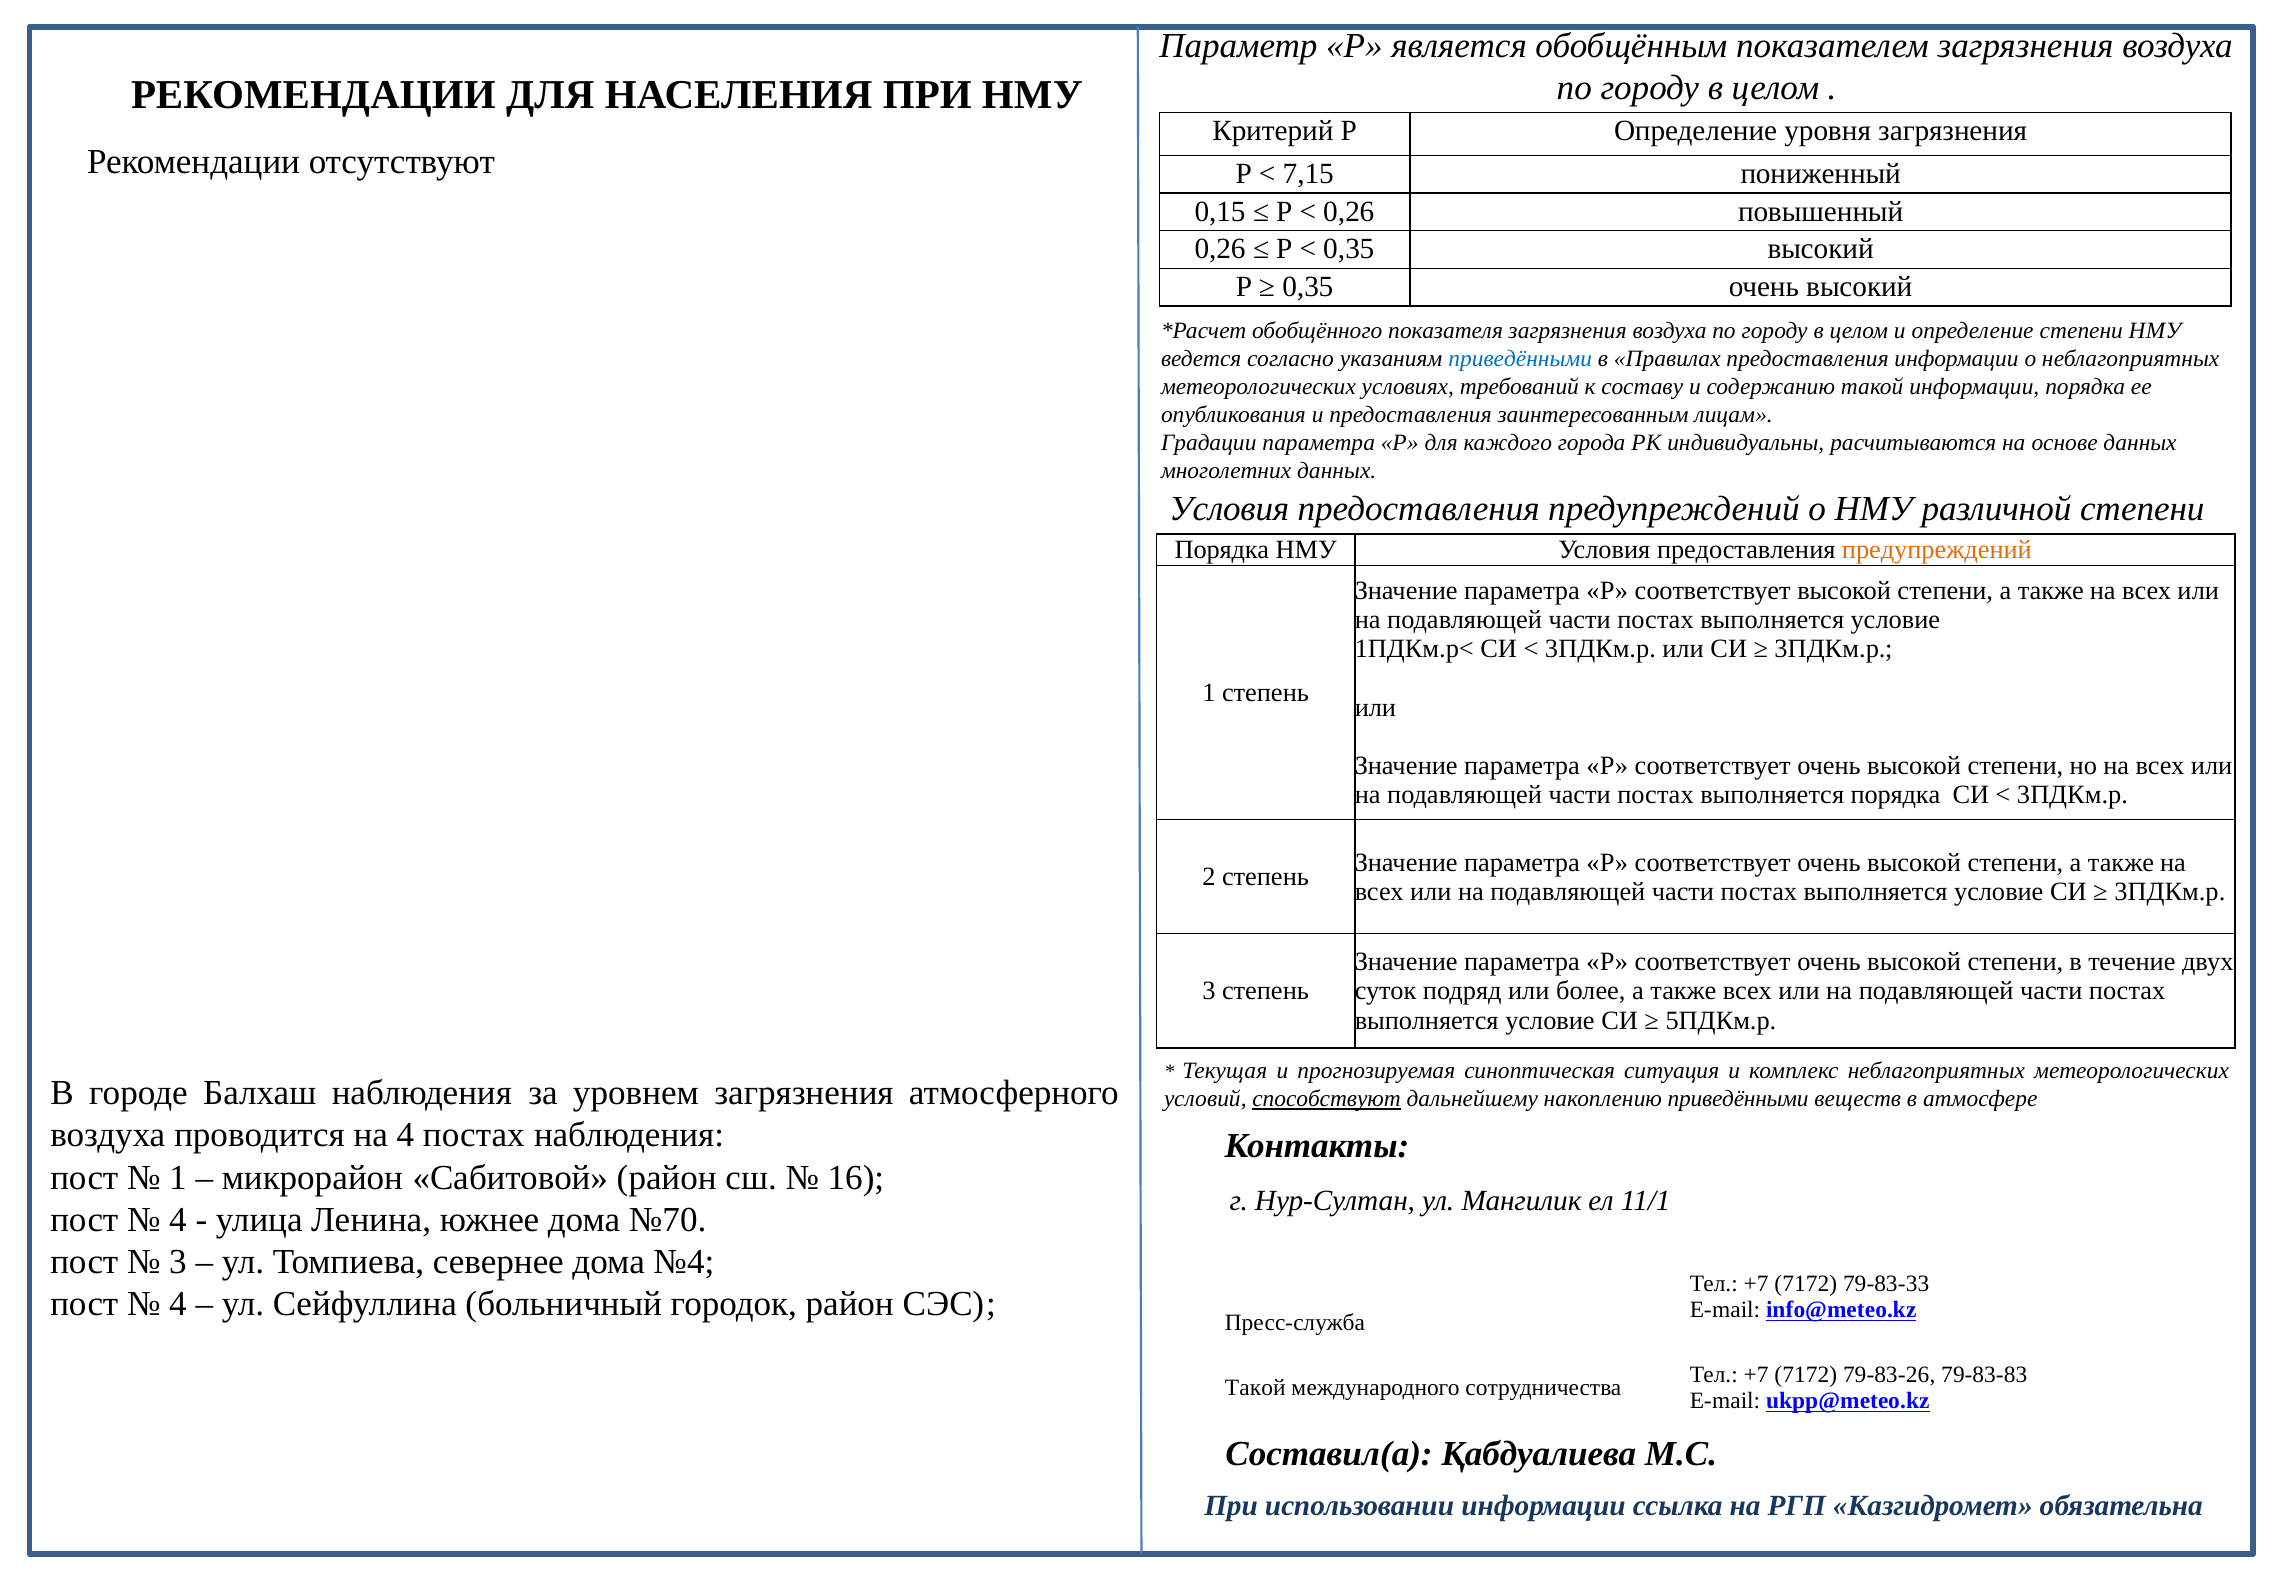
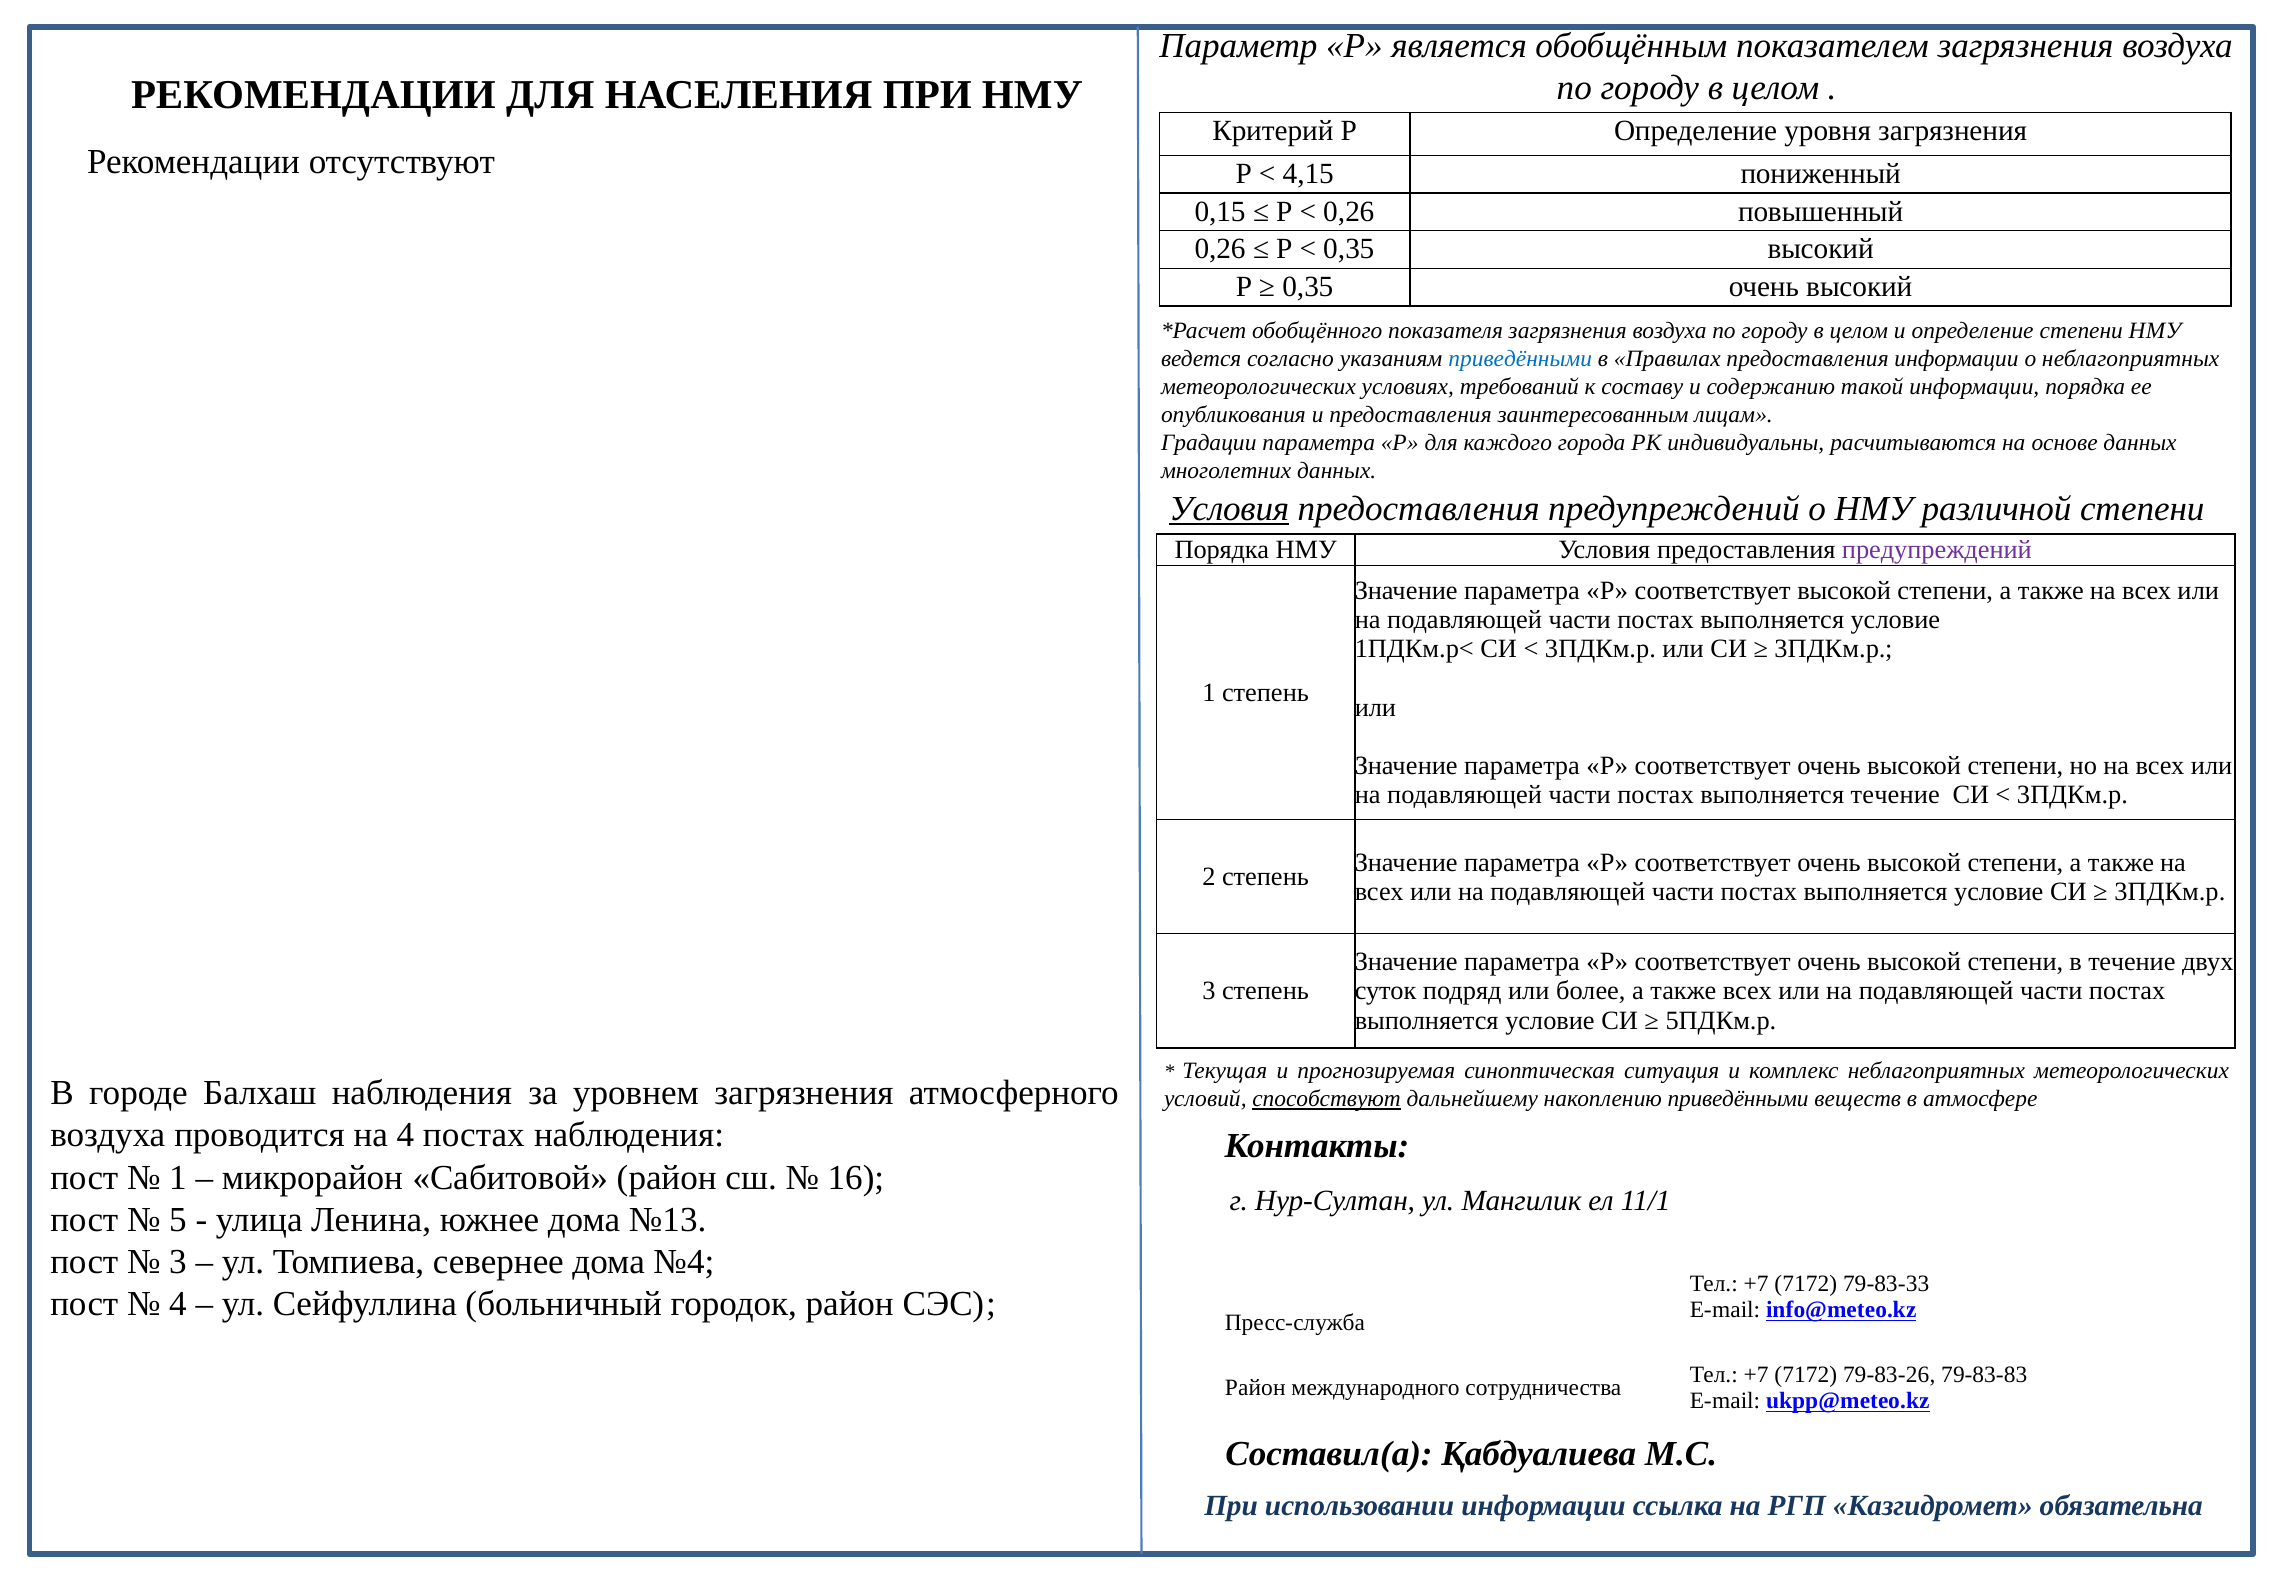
7,15: 7,15 -> 4,15
Условия at (1229, 509) underline: none -> present
предупреждений at (1937, 550) colour: orange -> purple
выполняется порядка: порядка -> течение
4 at (178, 1219): 4 -> 5
№70: №70 -> №13
Такой at (1255, 1388): Такой -> Район
